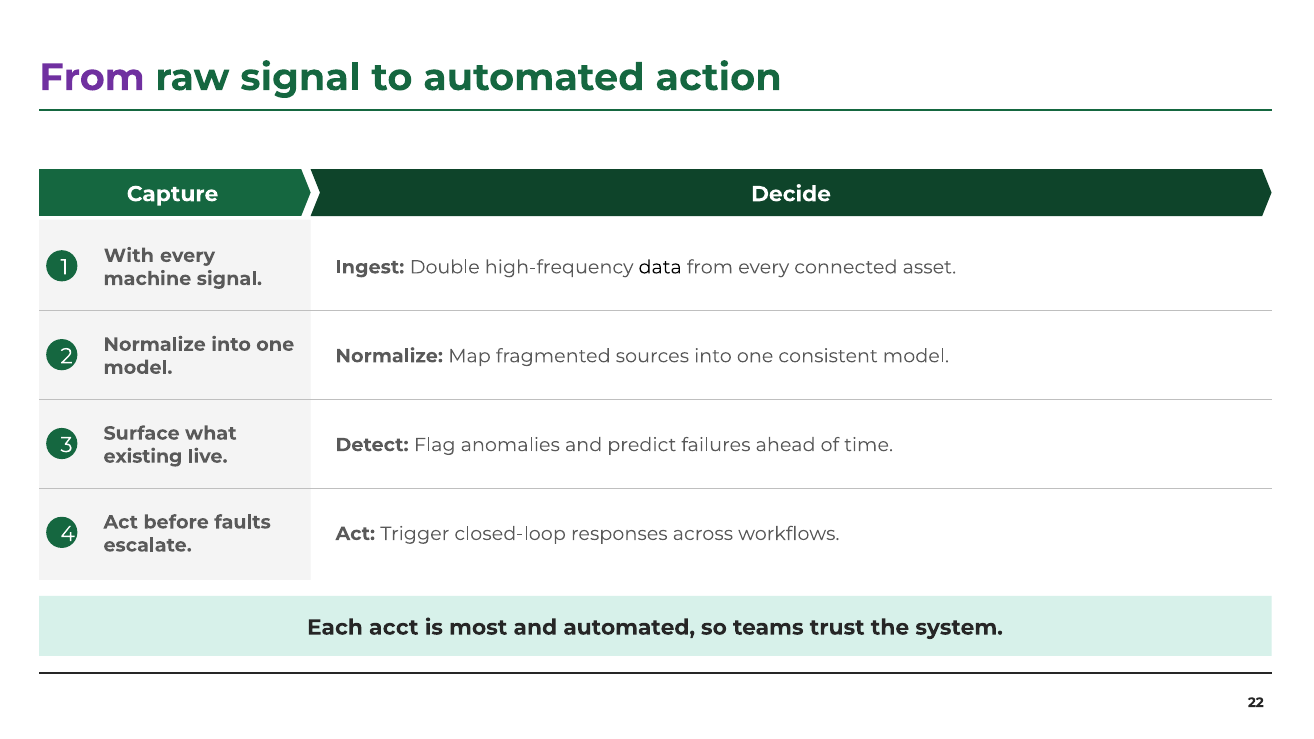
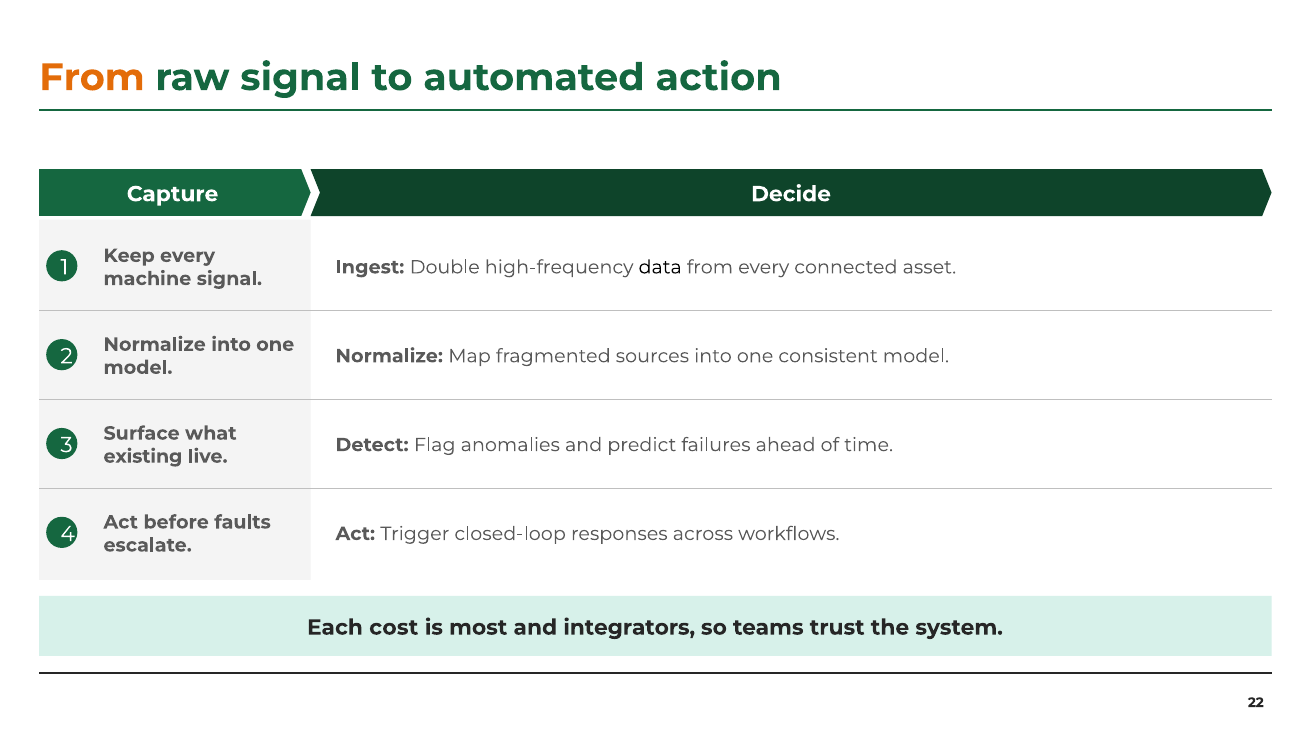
From at (92, 78) colour: purple -> orange
With: With -> Keep
acct: acct -> cost
and automated: automated -> integrators
